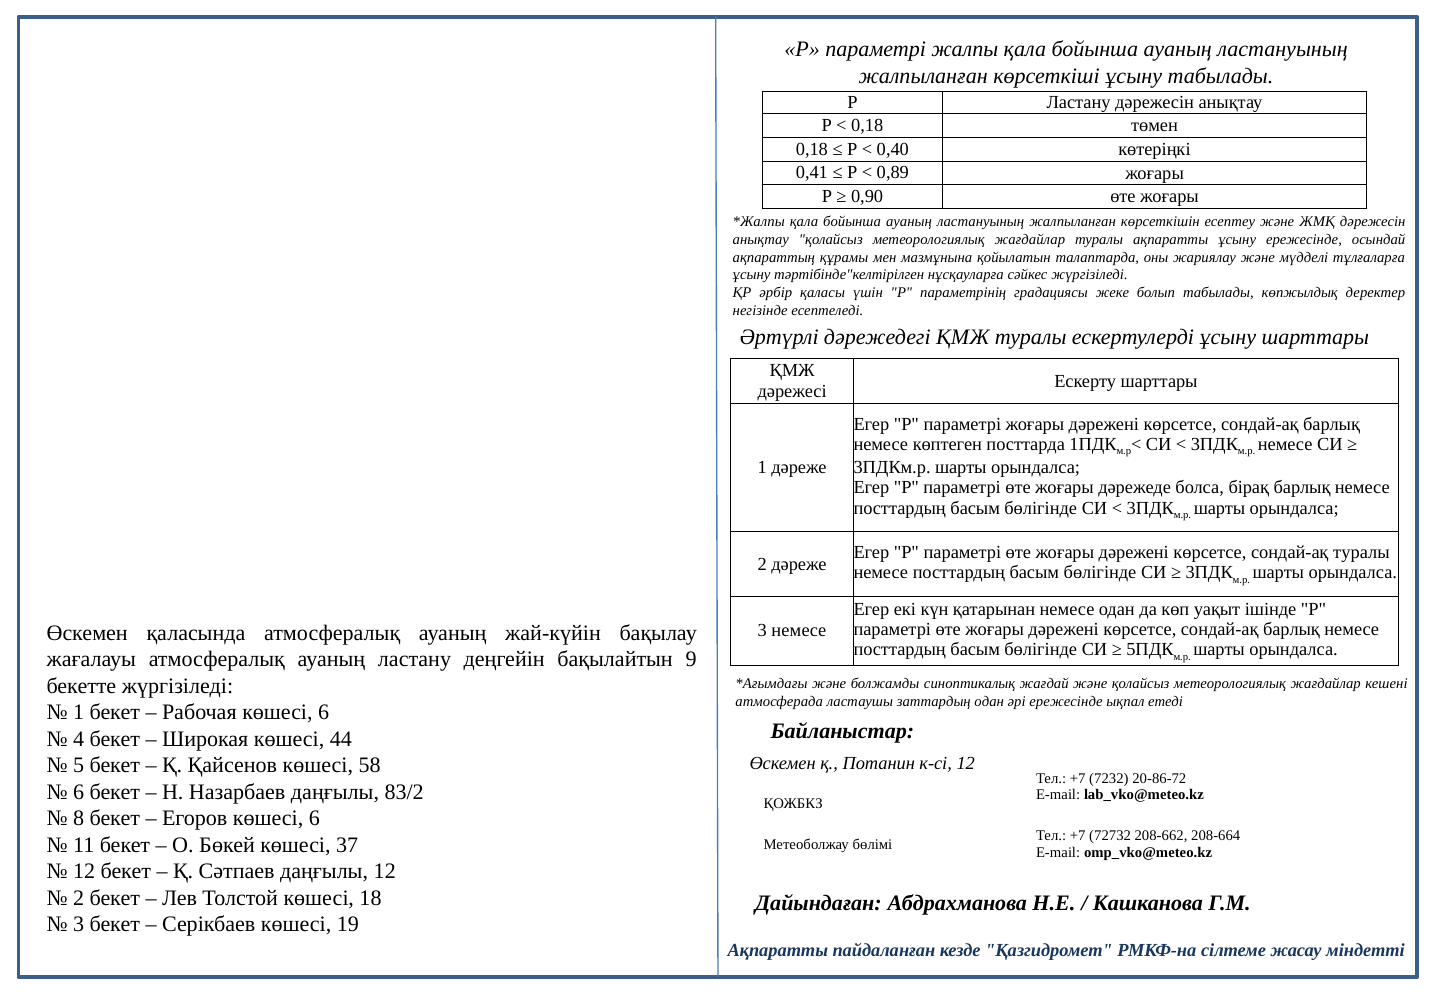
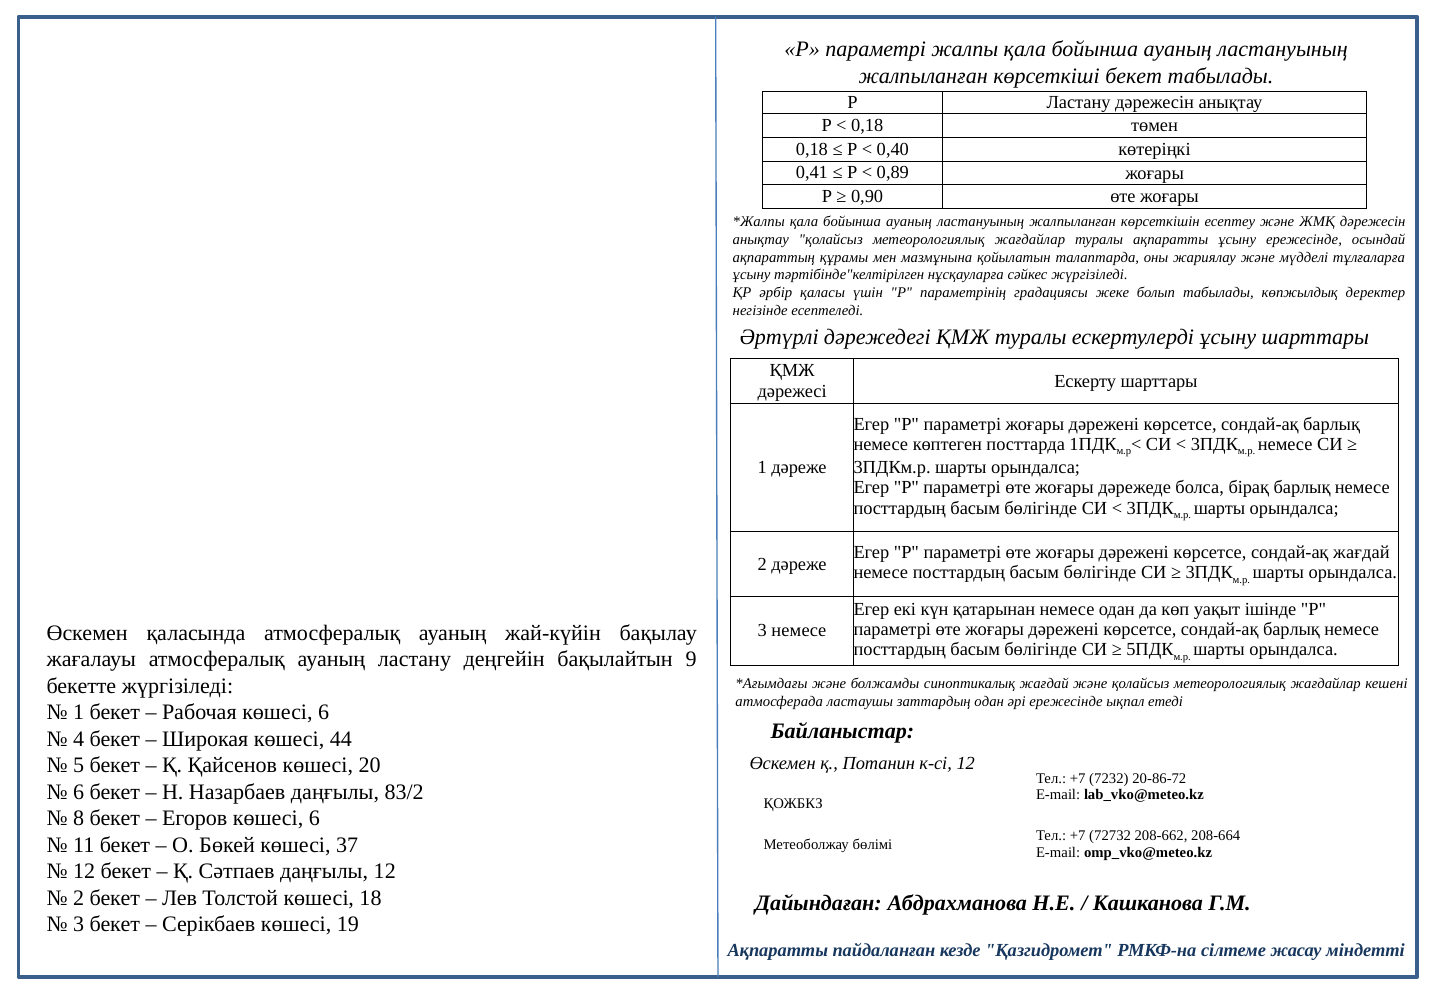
көрсеткіші ұсыну: ұсыну -> бекет
сондай-ақ туралы: туралы -> жағдай
58: 58 -> 20
